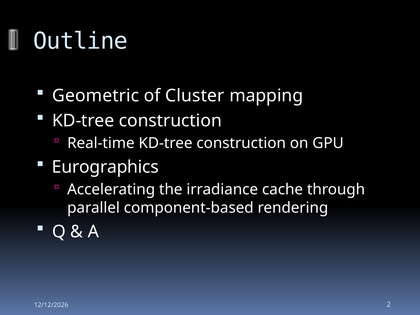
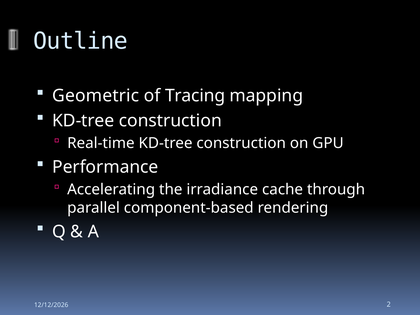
Cluster: Cluster -> Tracing
Eurographics: Eurographics -> Performance
